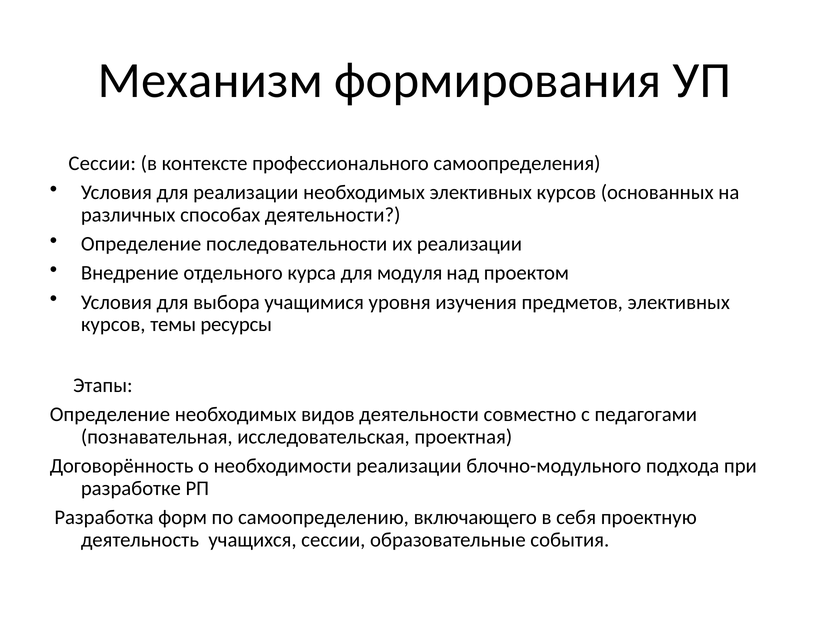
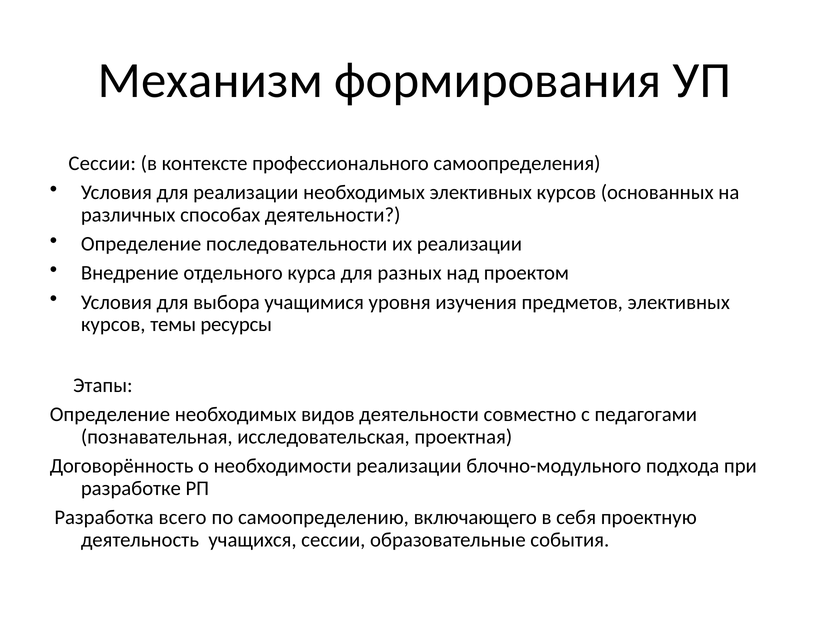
модуля: модуля -> разных
форм: форм -> всего
